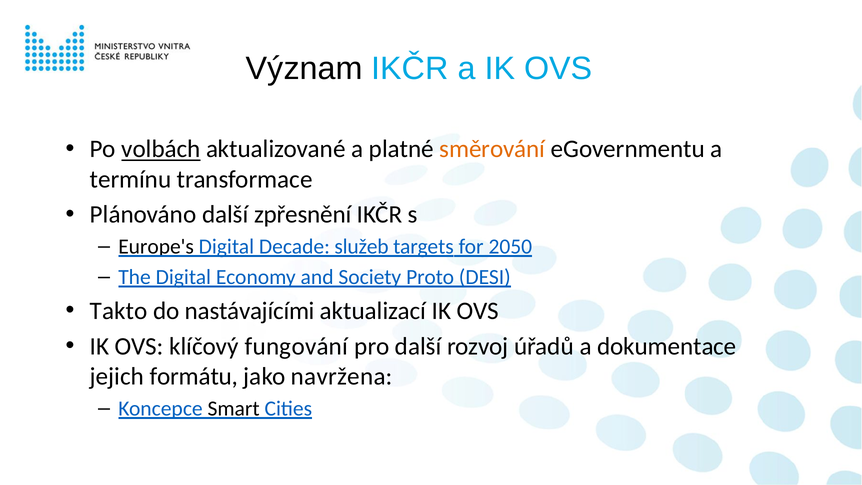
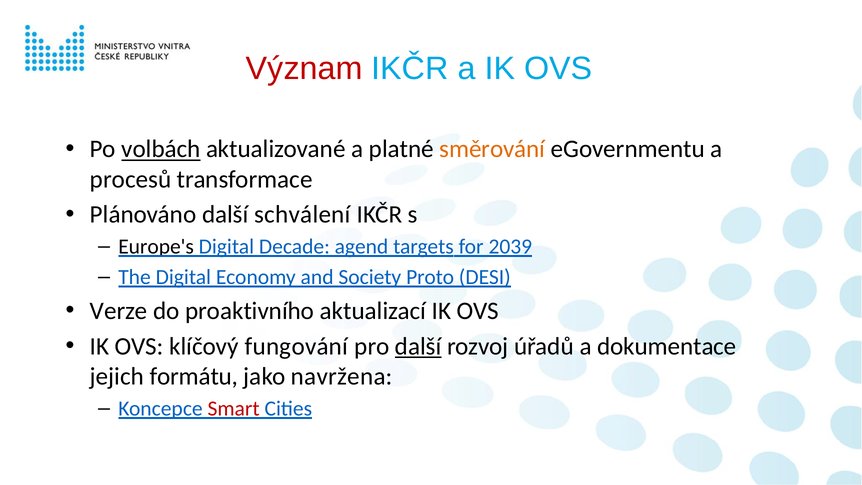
Význam colour: black -> red
termínu: termínu -> procesů
zpřesnění: zpřesnění -> schválení
služeb: služeb -> agend
2050: 2050 -> 2039
Takto: Takto -> Verze
nastávajícími: nastávajícími -> proaktivního
další at (418, 346) underline: none -> present
Smart colour: black -> red
